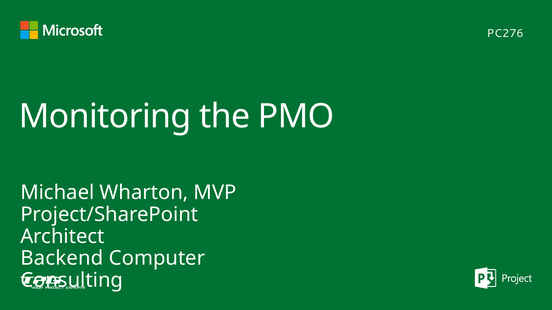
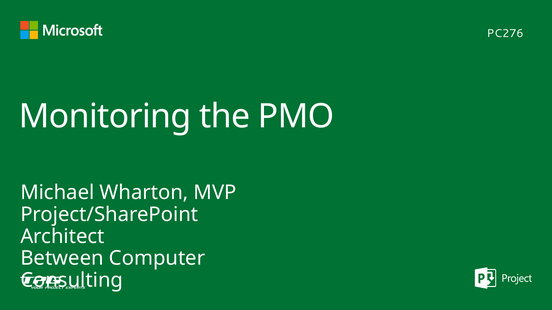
Backend: Backend -> Between
